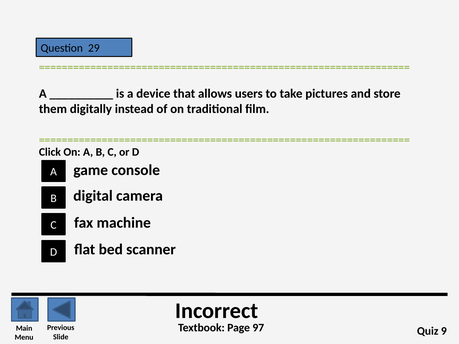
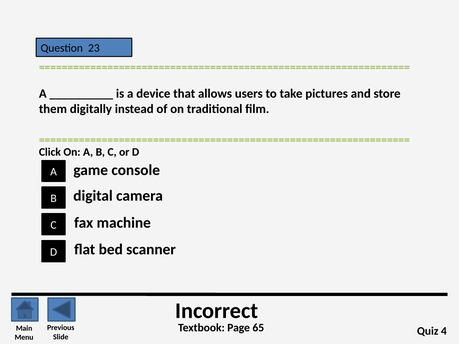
29: 29 -> 23
97: 97 -> 65
9: 9 -> 4
